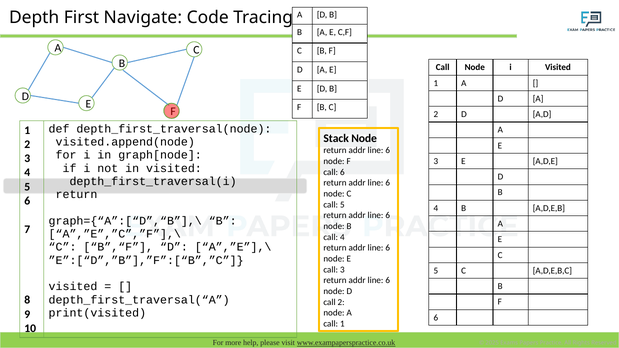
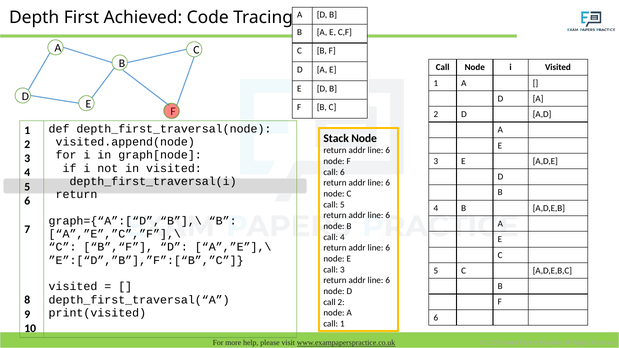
Navigate: Navigate -> Achieved
